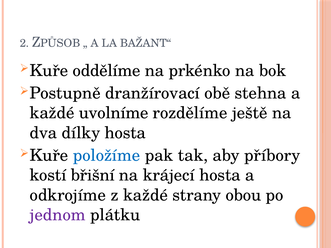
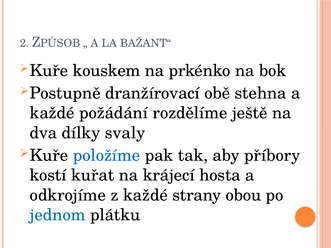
oddělíme: oddělíme -> kouskem
uvolníme: uvolníme -> požádání
dílky hosta: hosta -> svaly
břišní: břišní -> kuřat
jednom colour: purple -> blue
